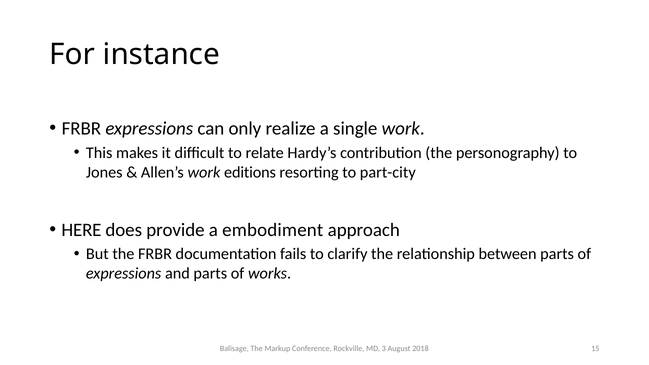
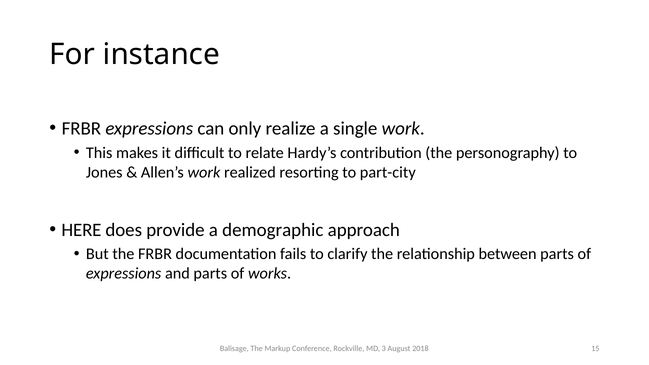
editions: editions -> realized
embodiment: embodiment -> demographic
